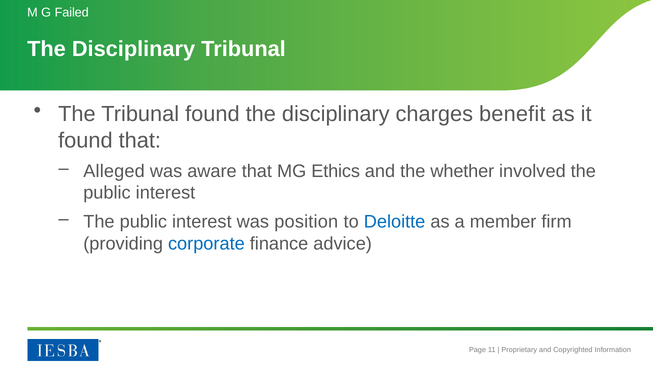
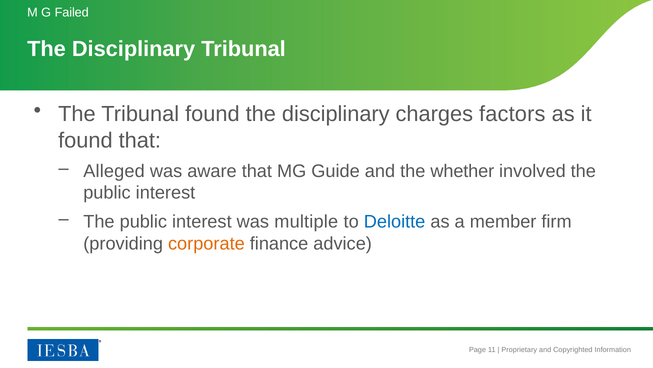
benefit: benefit -> factors
Ethics: Ethics -> Guide
position: position -> multiple
corporate colour: blue -> orange
